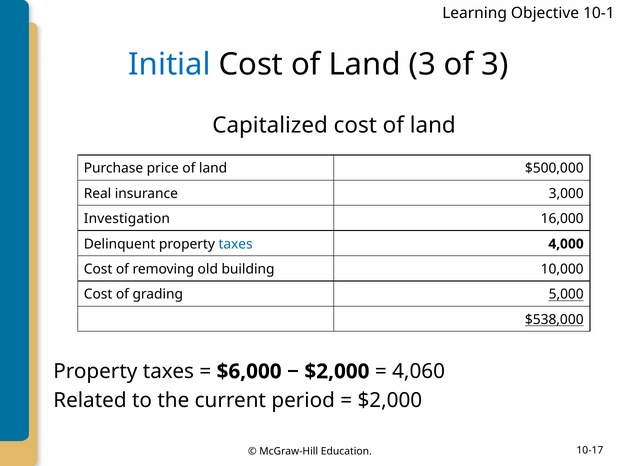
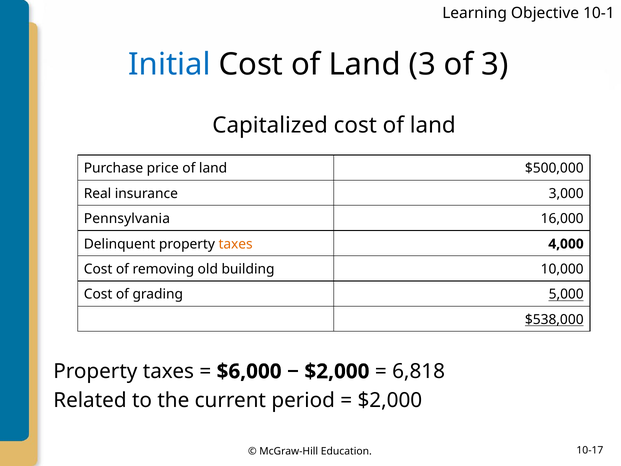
Investigation: Investigation -> Pennsylvania
taxes at (236, 244) colour: blue -> orange
4,060: 4,060 -> 6,818
